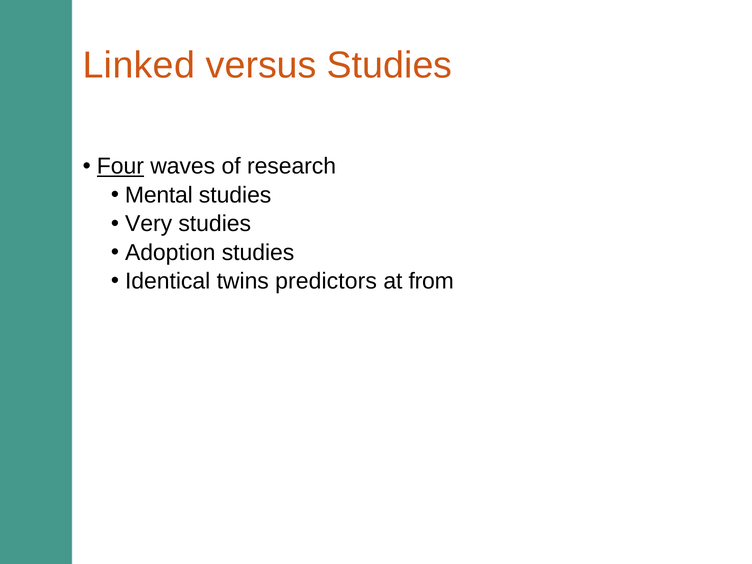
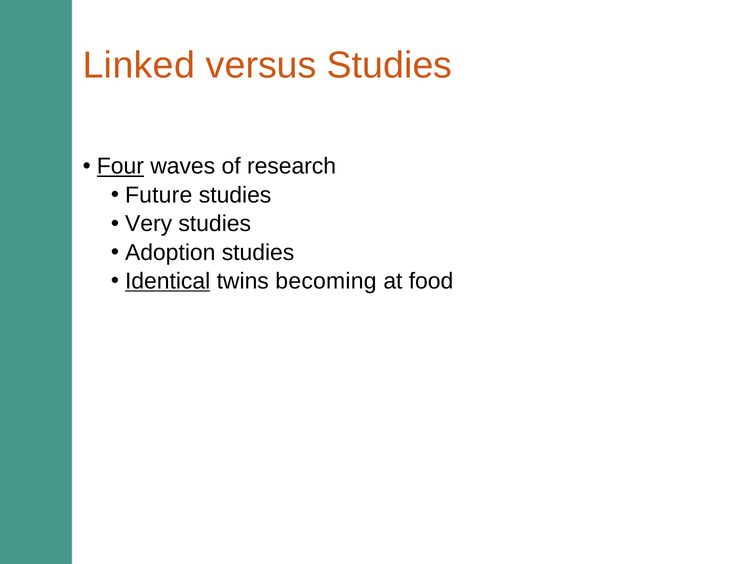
Mental: Mental -> Future
Identical underline: none -> present
predictors: predictors -> becoming
from: from -> food
